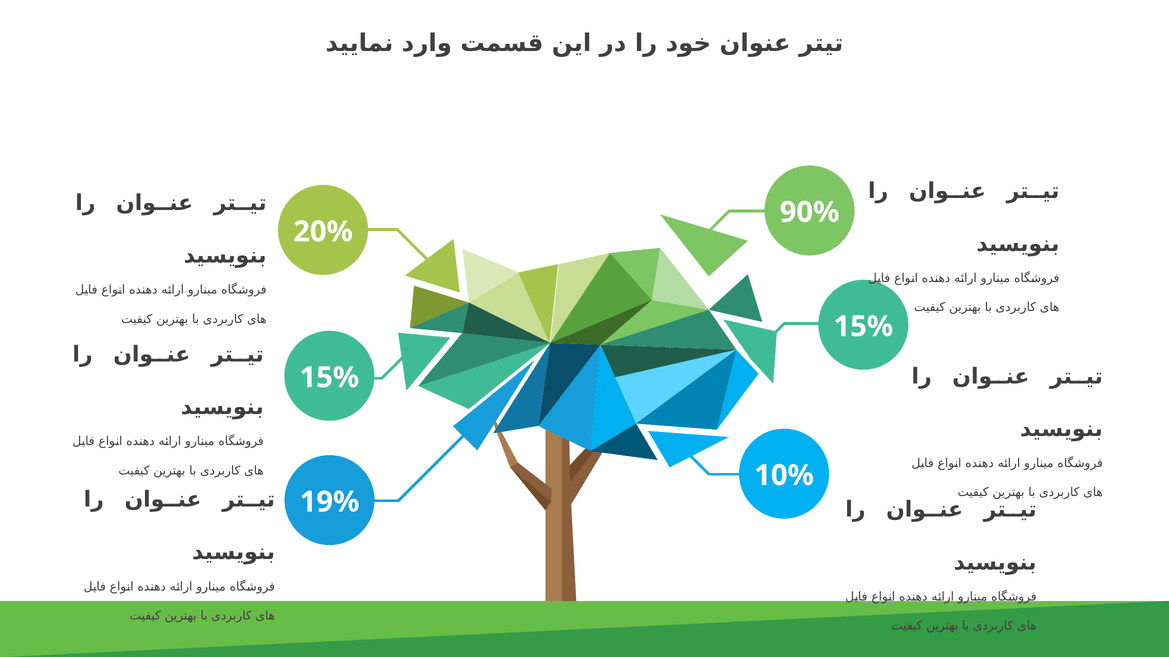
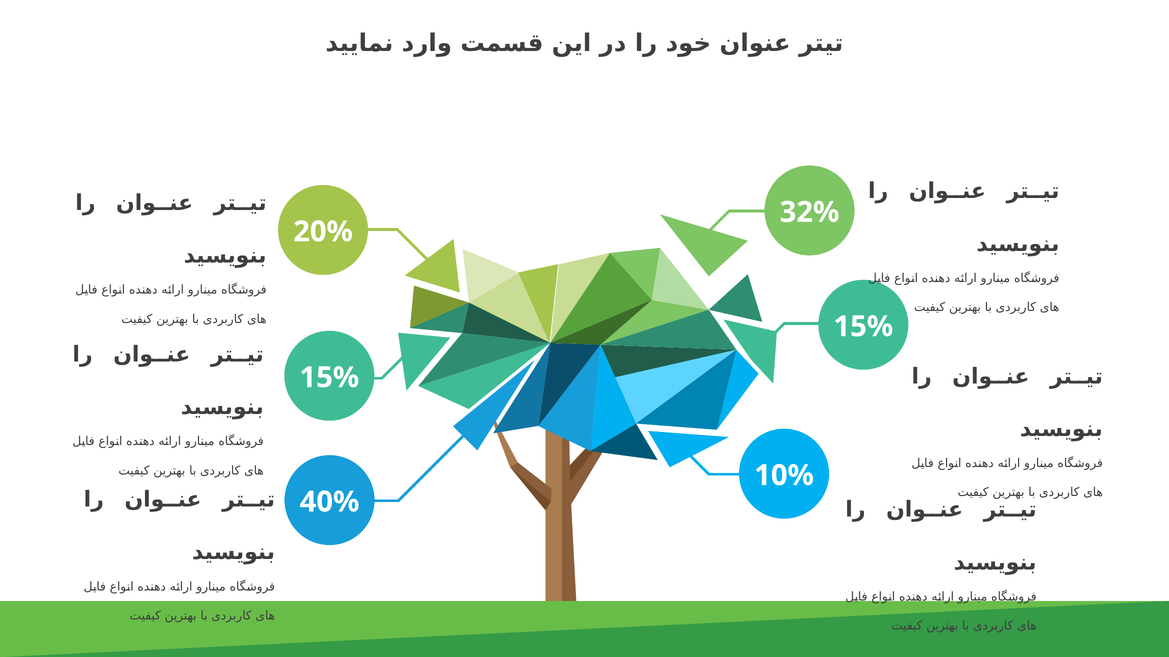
90%: 90% -> 32%
19%: 19% -> 40%
